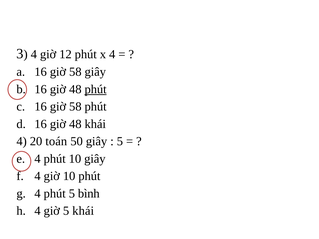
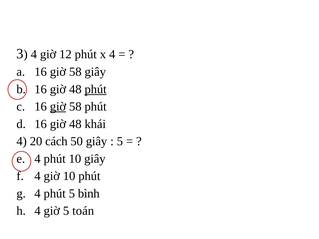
giờ at (58, 107) underline: none -> present
toán: toán -> cách
5 khái: khái -> toán
